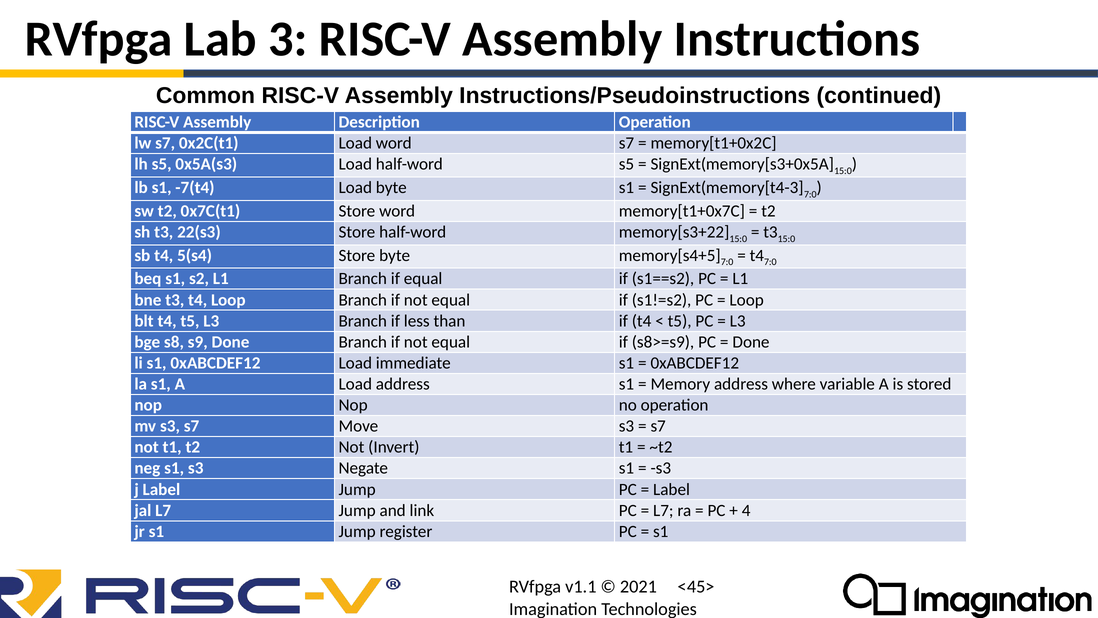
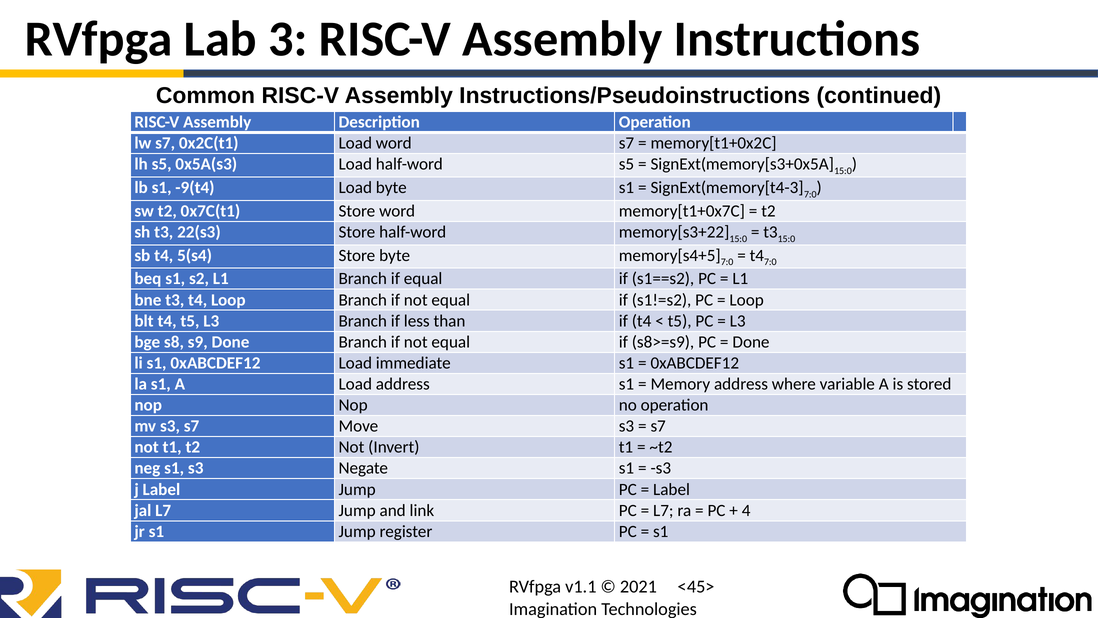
-7(t4: -7(t4 -> -9(t4
